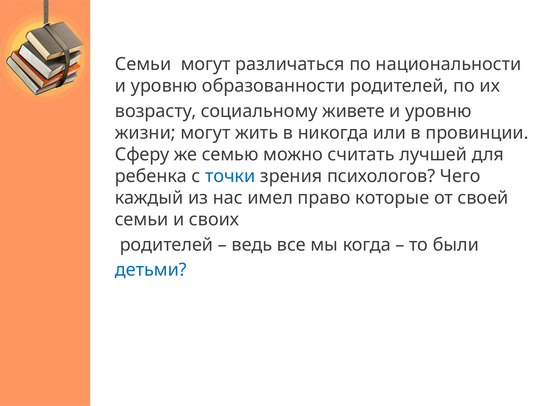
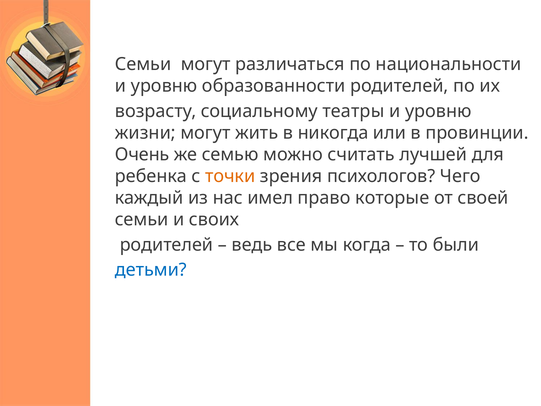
живете: живете -> театры
Сферу: Сферу -> Очень
точки colour: blue -> orange
